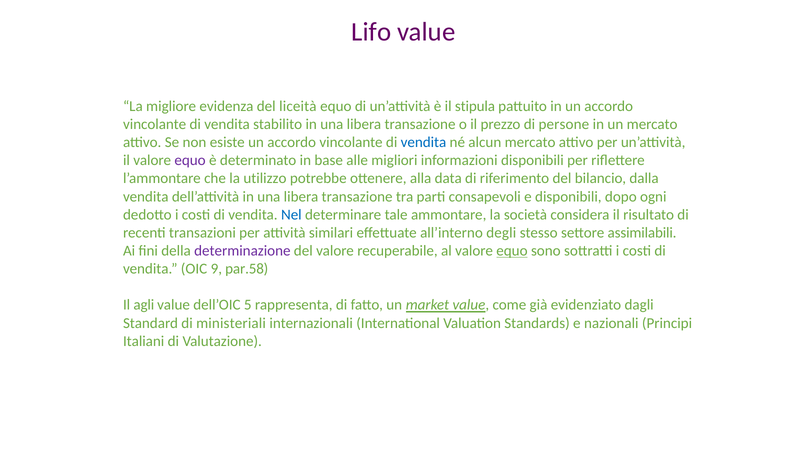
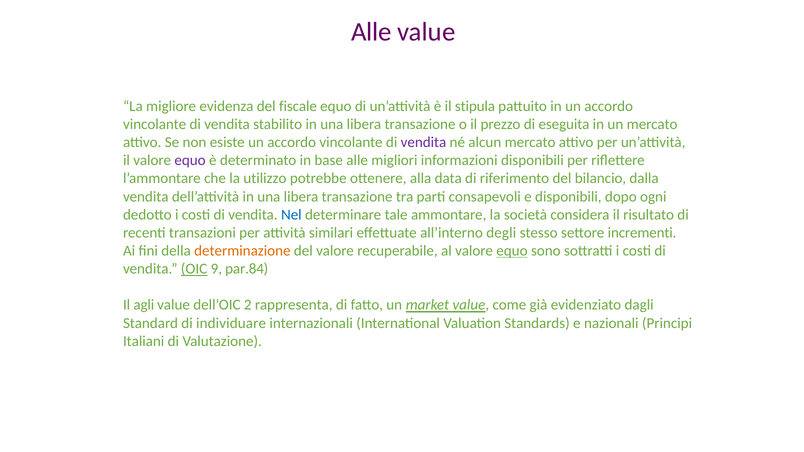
Lifo at (371, 32): Lifo -> Alle
liceità: liceità -> fiscale
persone: persone -> eseguita
vendita at (423, 142) colour: blue -> purple
assimilabili: assimilabili -> incrementi
determinazione colour: purple -> orange
OIC underline: none -> present
par.58: par.58 -> par.84
5: 5 -> 2
ministeriali: ministeriali -> individuare
